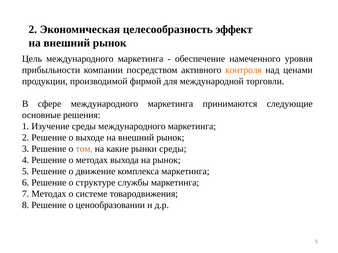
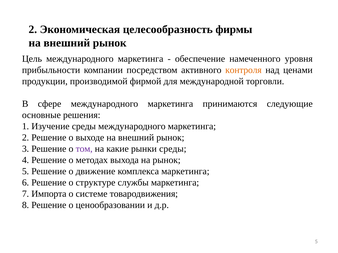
эффект: эффект -> фирмы
том colour: orange -> purple
7 Методах: Методах -> Импорта
